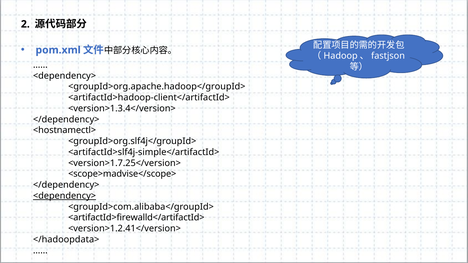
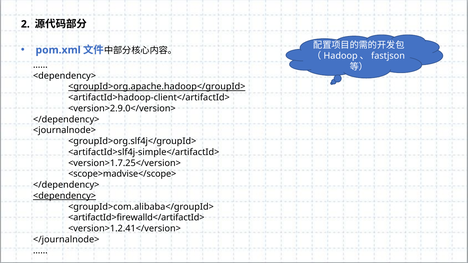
<groupId>org.apache.hadoop</groupId> underline: none -> present
<version>1.3.4</version>: <version>1.3.4</version> -> <version>2.9.0</version>
<hostnamectl>: <hostnamectl> -> <journalnode>
</hadoopdata>: </hadoopdata> -> </journalnode>
